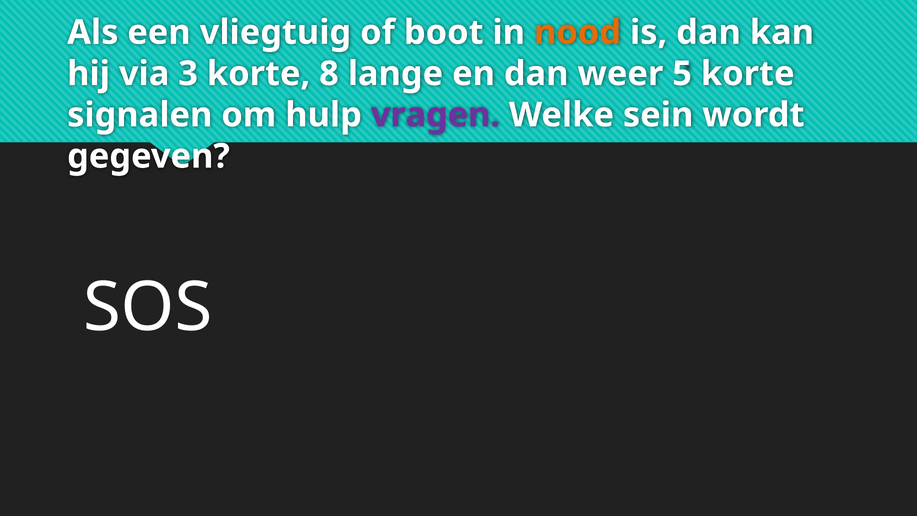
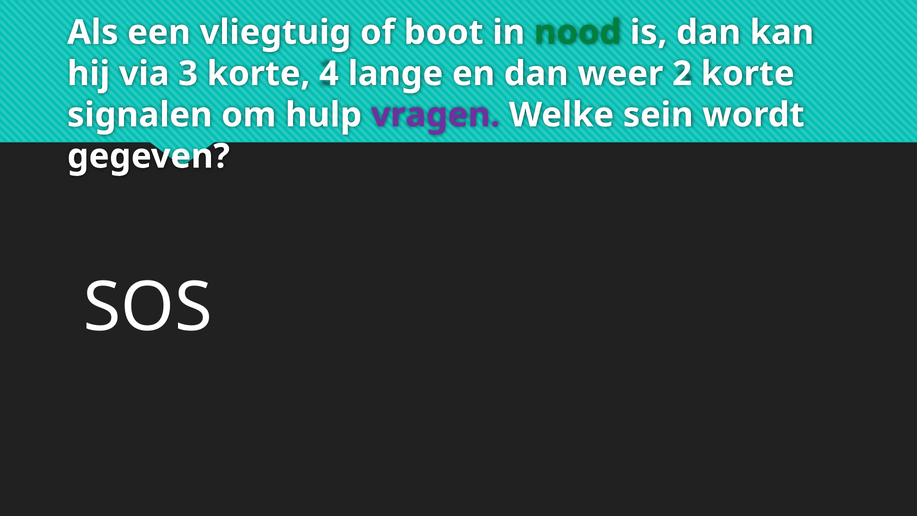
nood colour: orange -> green
8: 8 -> 4
5: 5 -> 2
